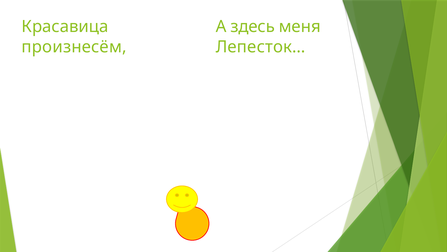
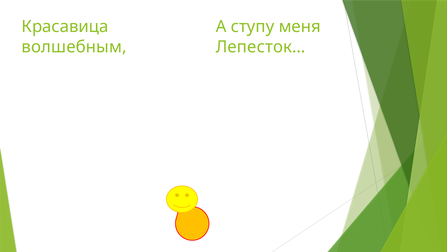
здесь: здесь -> ступу
произнесём: произнесём -> волшебным
